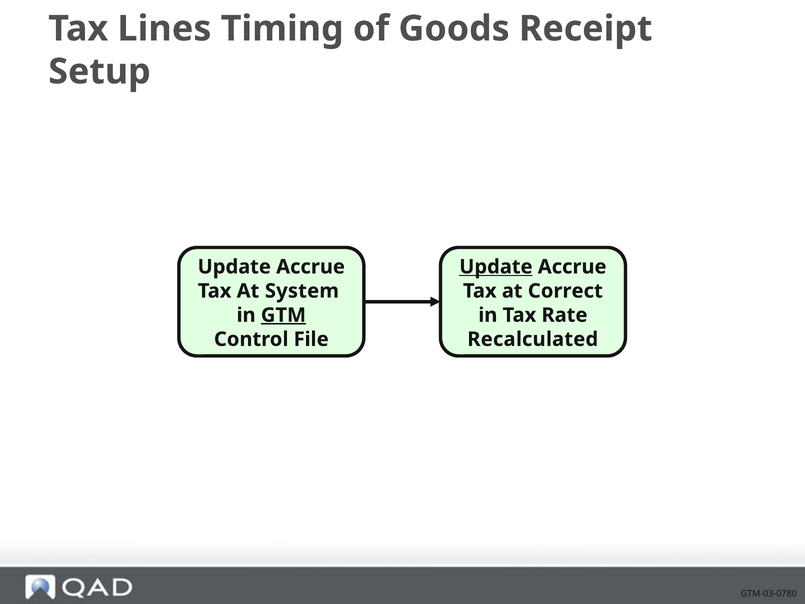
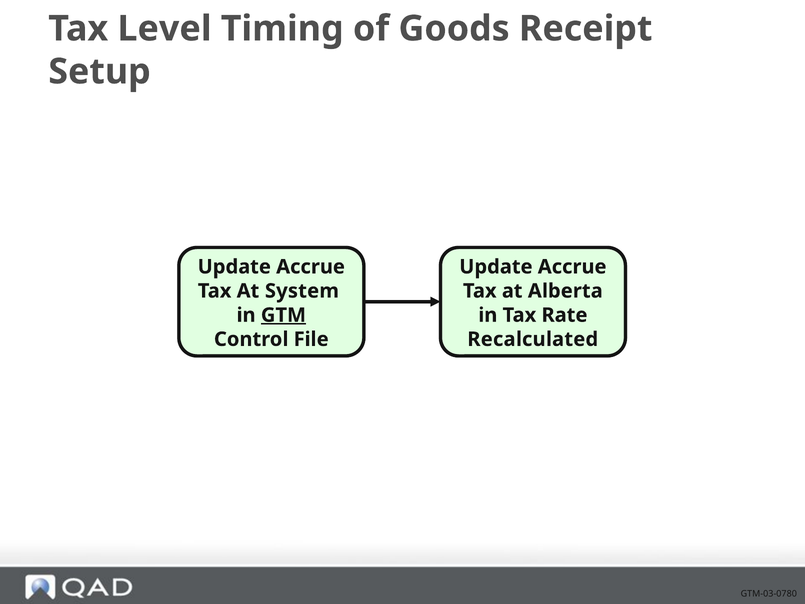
Lines: Lines -> Level
Update at (496, 267) underline: present -> none
Correct: Correct -> Alberta
